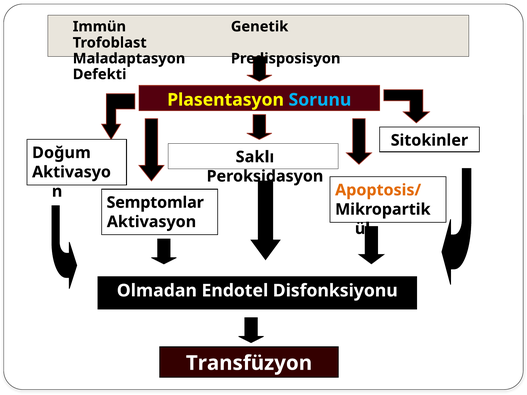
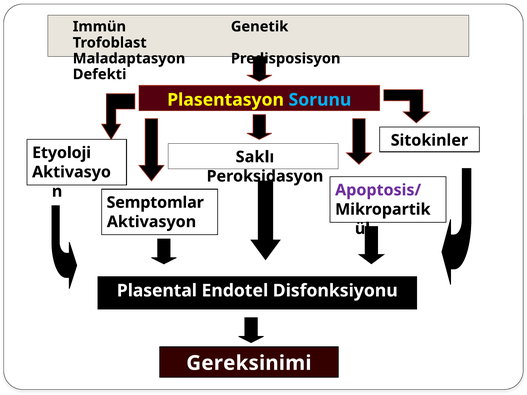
Doğum: Doğum -> Etyoloji
Apoptosis/ colour: orange -> purple
Olmadan: Olmadan -> Plasental
Transfüzyon: Transfüzyon -> Gereksinimi
